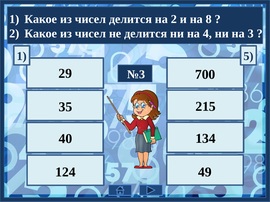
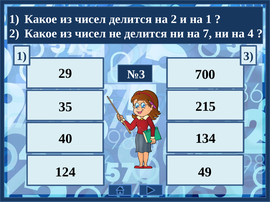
на 8: 8 -> 1
4: 4 -> 7
3: 3 -> 4
5: 5 -> 3
